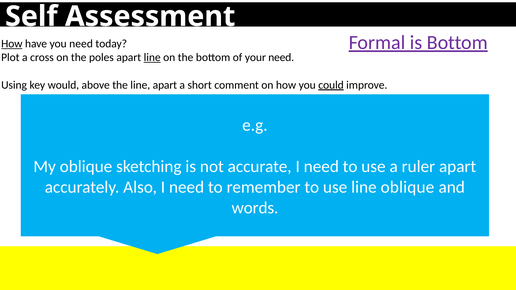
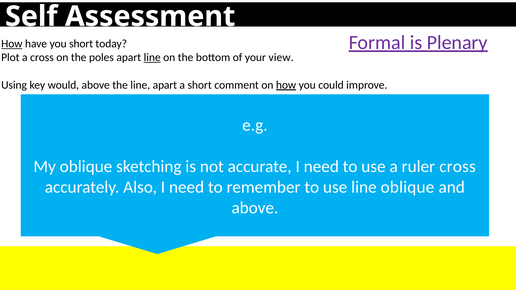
is Bottom: Bottom -> Plenary
you need: need -> short
your need: need -> view
how at (286, 85) underline: none -> present
could underline: present -> none
ruler apart: apart -> cross
words at (255, 208): words -> above
